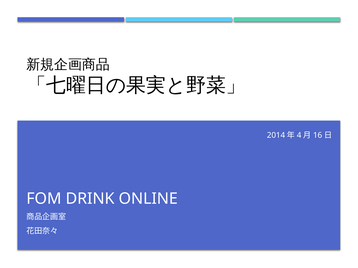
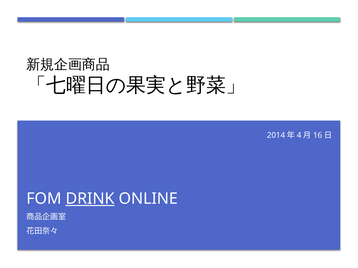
DRINK underline: none -> present
